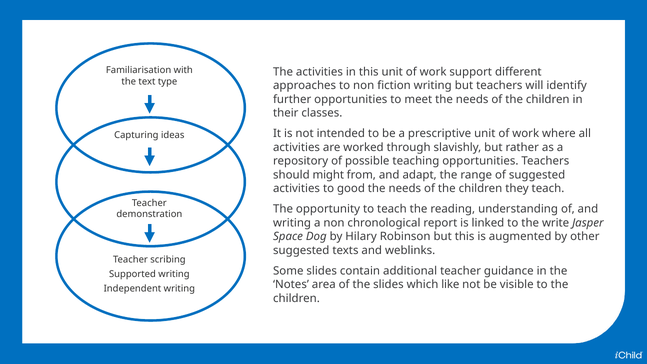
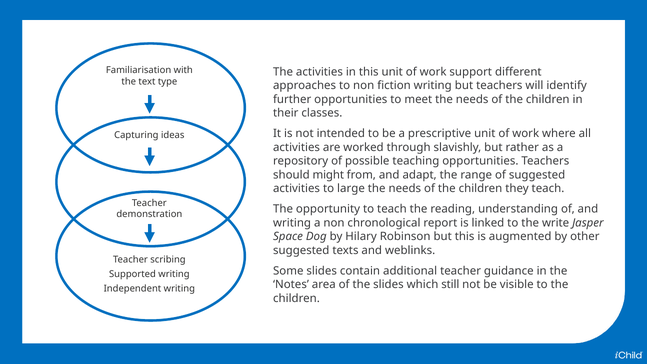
good: good -> large
like: like -> still
